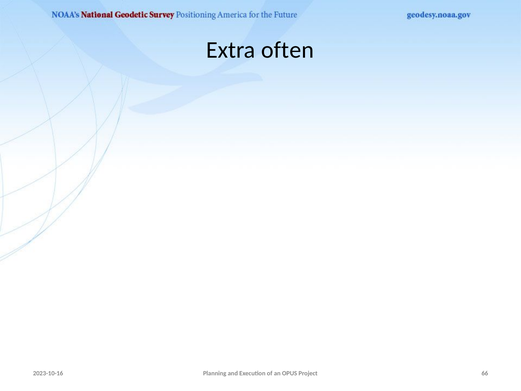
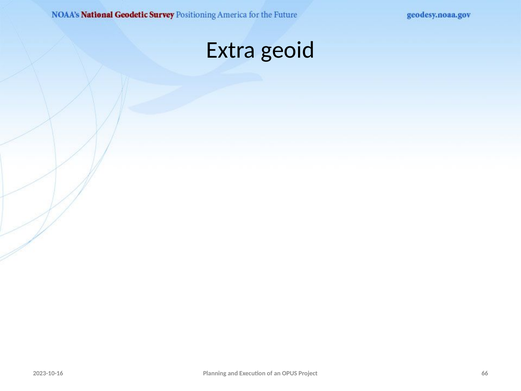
often: often -> geoid
